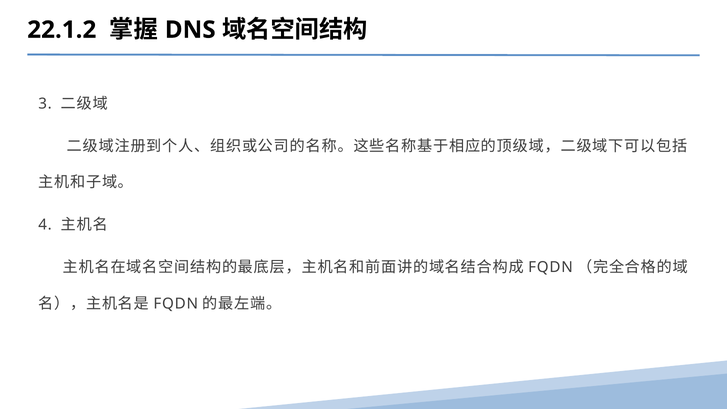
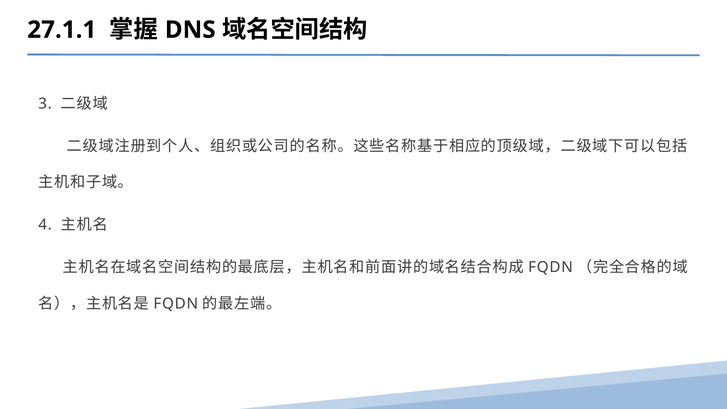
22.1.2: 22.1.2 -> 27.1.1
